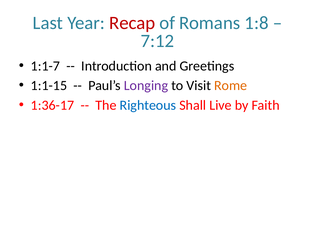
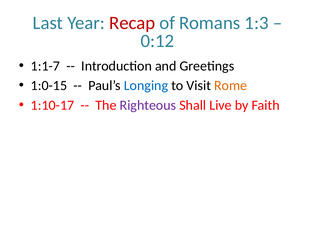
1:8: 1:8 -> 1:3
7:12: 7:12 -> 0:12
1:1-15: 1:1-15 -> 1:0-15
Longing colour: purple -> blue
1:36-17: 1:36-17 -> 1:10-17
Righteous colour: blue -> purple
